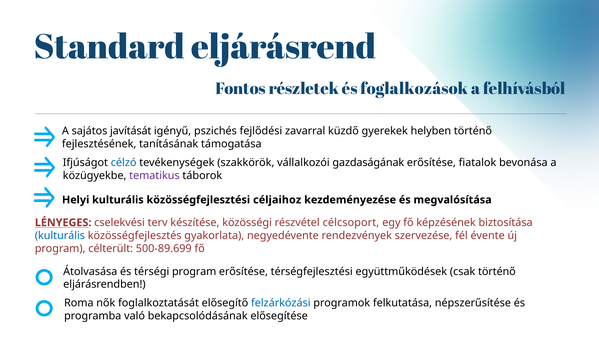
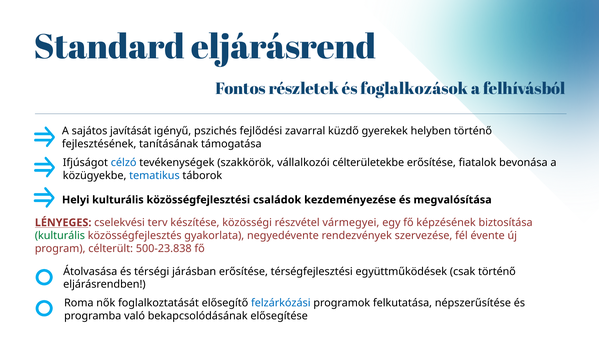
gazdaságának: gazdaságának -> célterületekbe
tematikus colour: purple -> blue
céljaihoz: céljaihoz -> családok
célcsoport: célcsoport -> vármegyei
kulturális at (60, 236) colour: blue -> green
500-89.699: 500-89.699 -> 500-23.838
térségi program: program -> járásban
